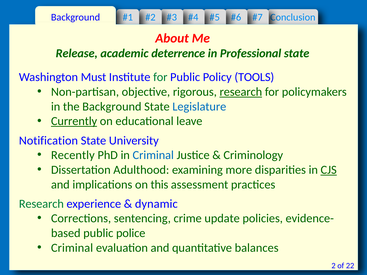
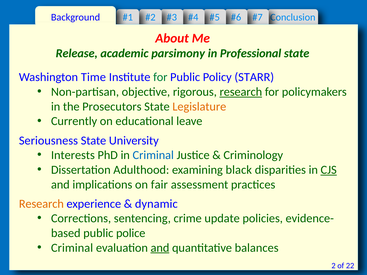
deterrence: deterrence -> parsimony
Must: Must -> Time
TOOLS: TOOLS -> STARR
the Background: Background -> Prosecutors
Legislature colour: blue -> orange
Currently underline: present -> none
Notification: Notification -> Seriousness
Recently: Recently -> Interests
more: more -> black
this: this -> fair
Research at (41, 204) colour: green -> orange
and at (160, 248) underline: none -> present
